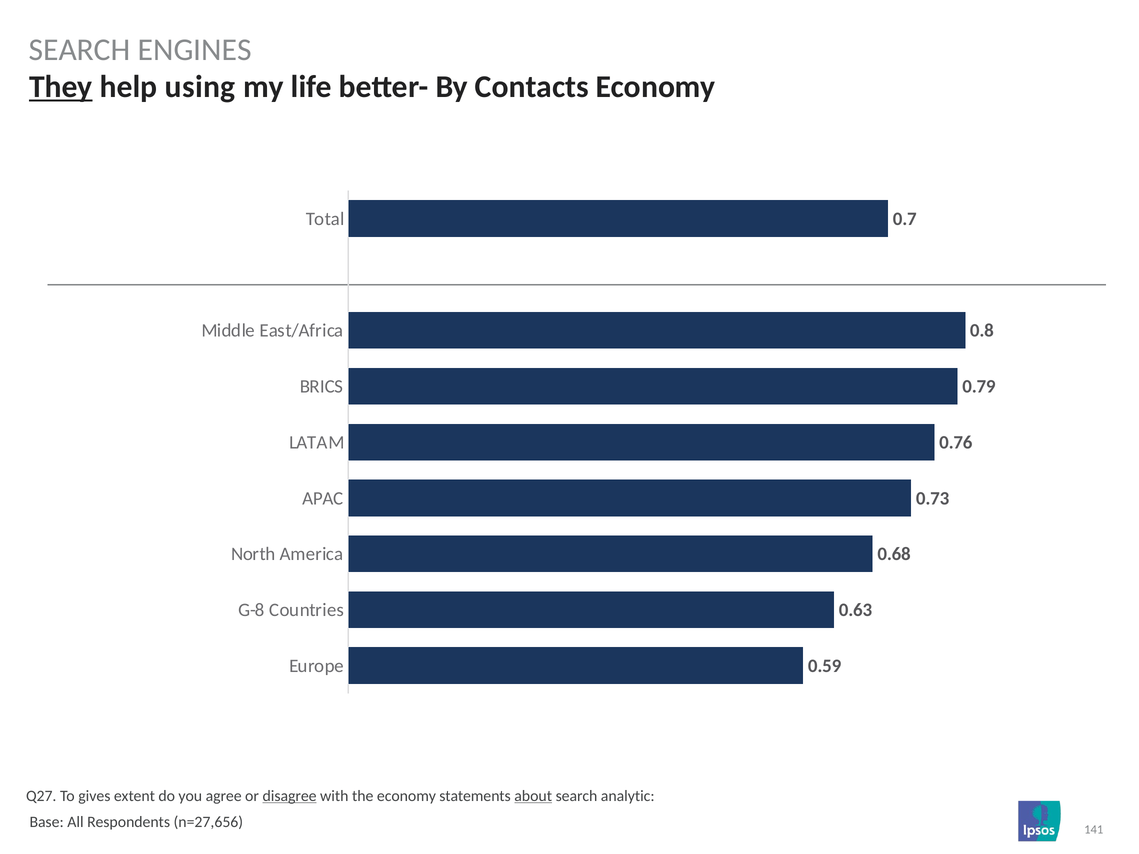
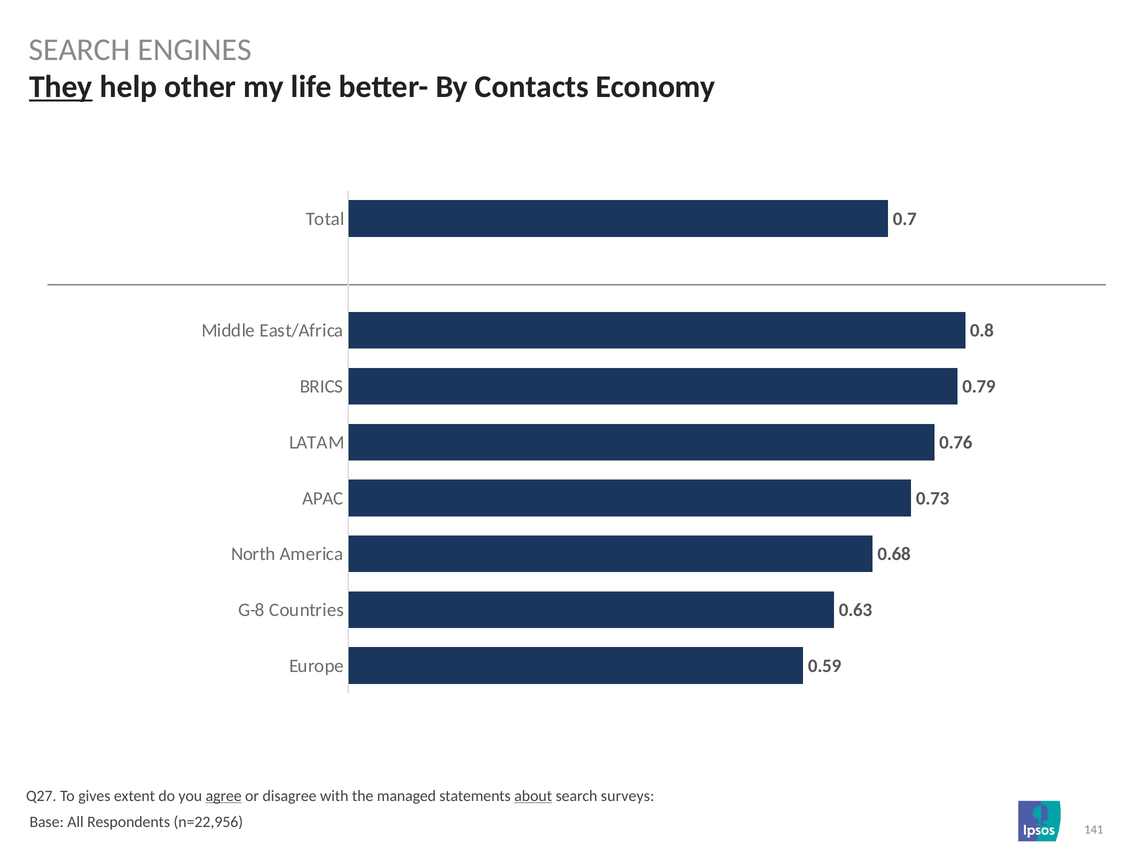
using: using -> other
agree underline: none -> present
disagree underline: present -> none
the economy: economy -> managed
analytic: analytic -> surveys
n=27,656: n=27,656 -> n=22,956
